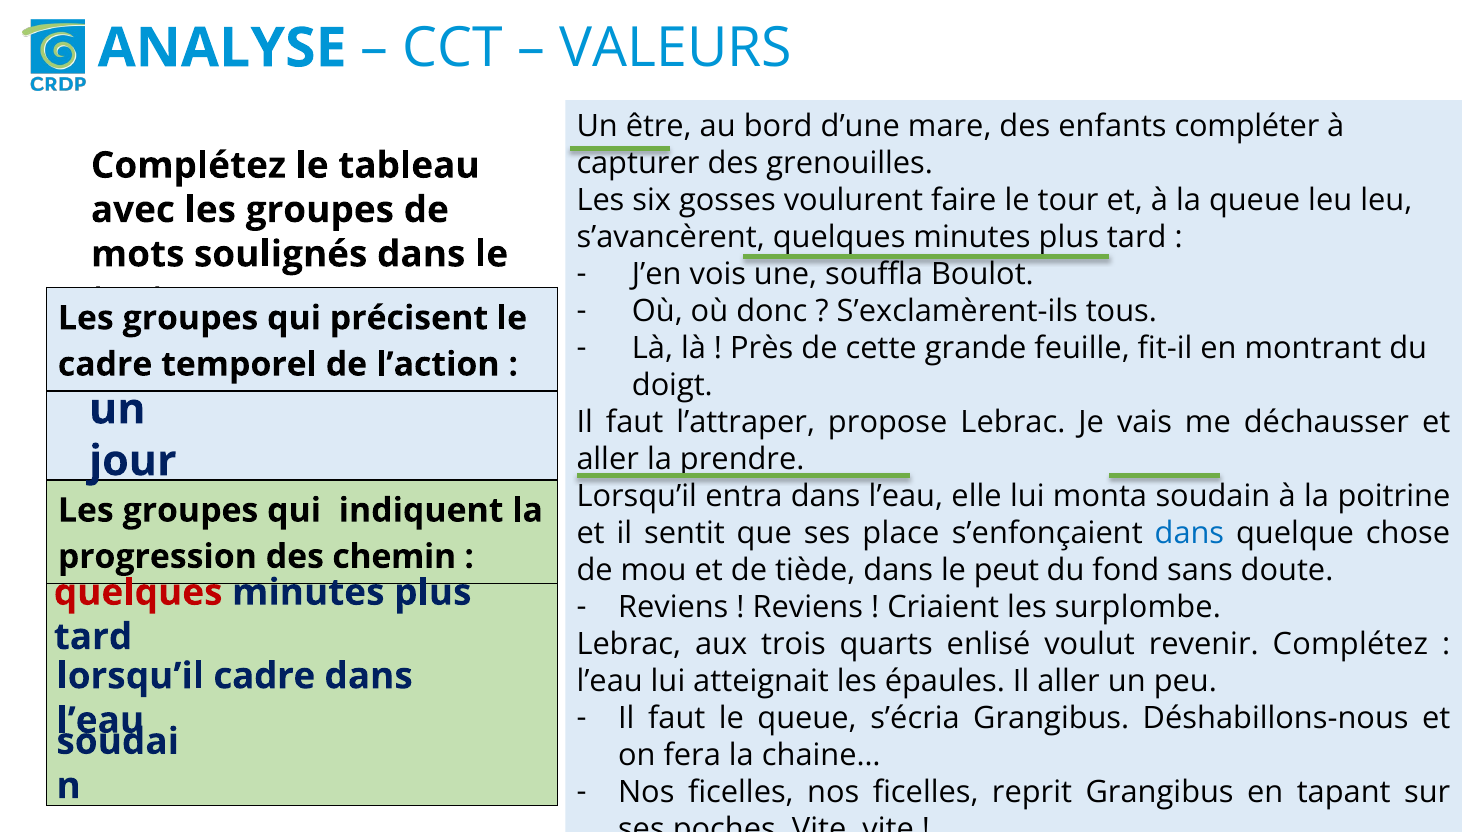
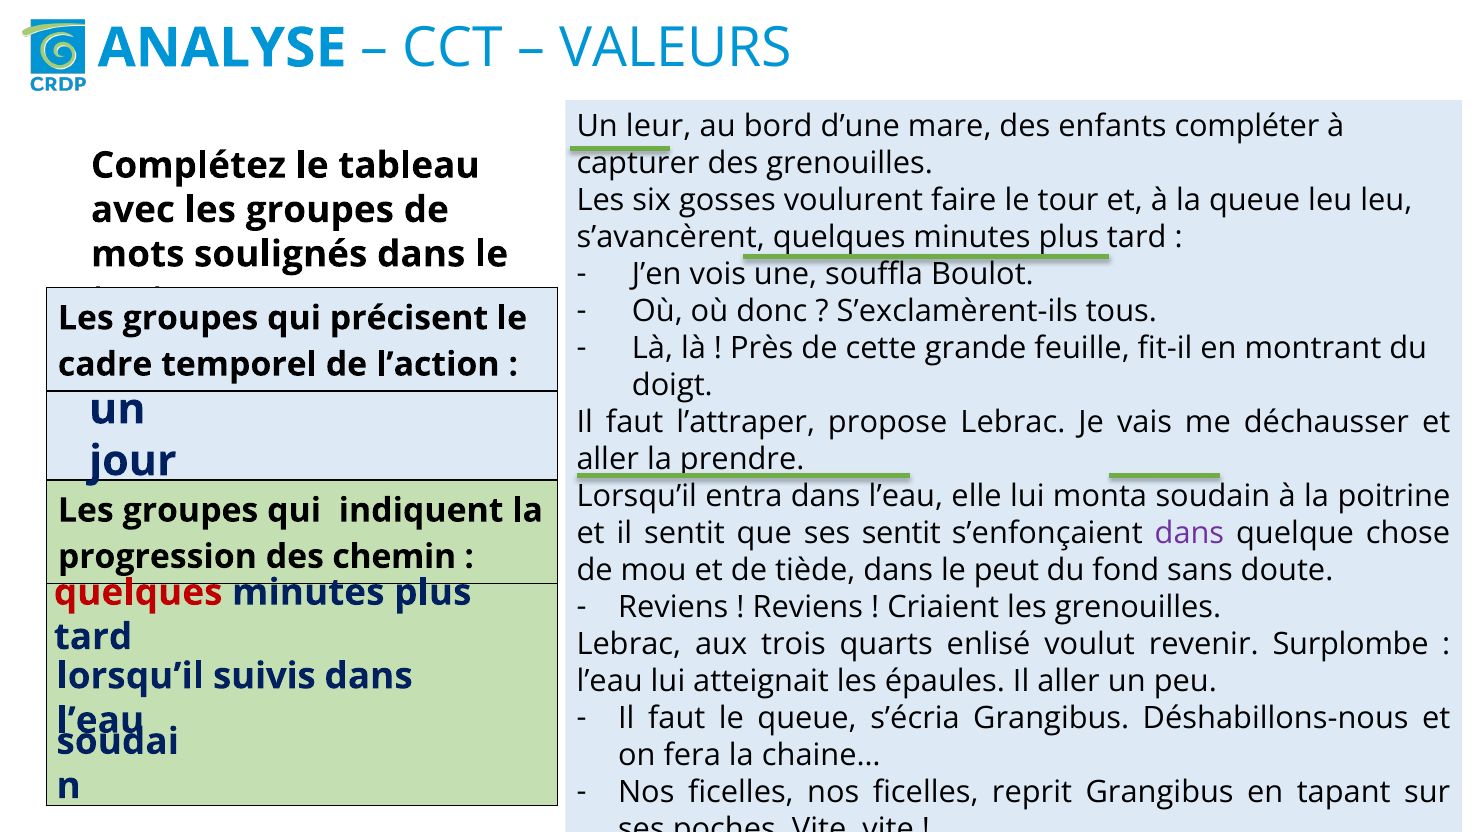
être: être -> leur
ses place: place -> sentit
dans at (1189, 533) colour: blue -> purple
les surplombe: surplombe -> grenouilles
revenir Complétez: Complétez -> Surplombe
lorsqu’il cadre: cadre -> suivis
